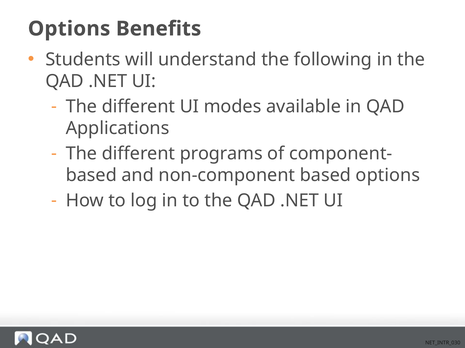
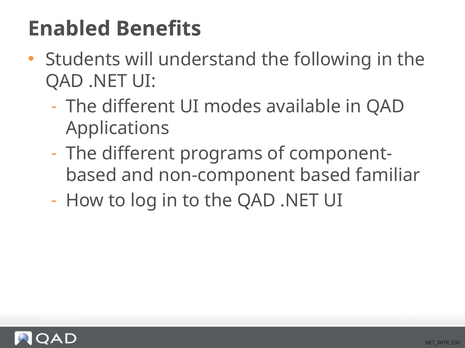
Options at (69, 29): Options -> Enabled
based options: options -> familiar
